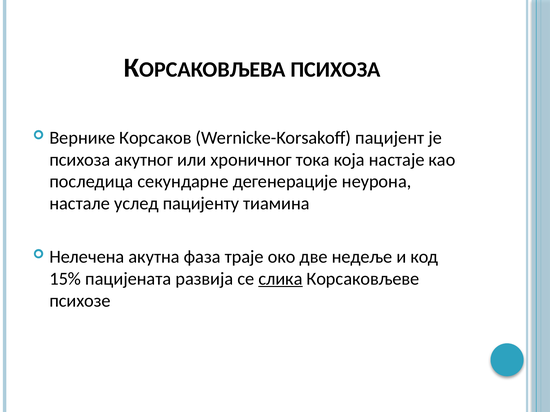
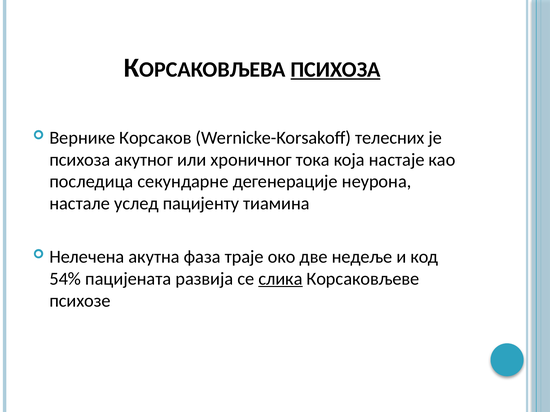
ПСИХОЗА at (336, 70) underline: none -> present
пацијент: пацијент -> телесних
15%: 15% -> 54%
